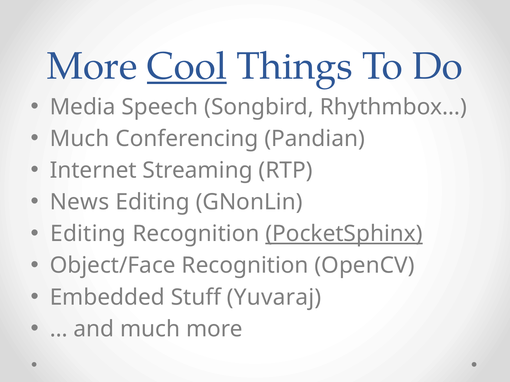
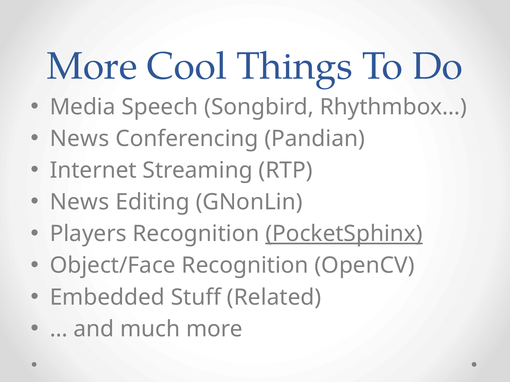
Cool underline: present -> none
Much at (80, 139): Much -> News
Editing at (88, 234): Editing -> Players
Yuvaraj: Yuvaraj -> Related
